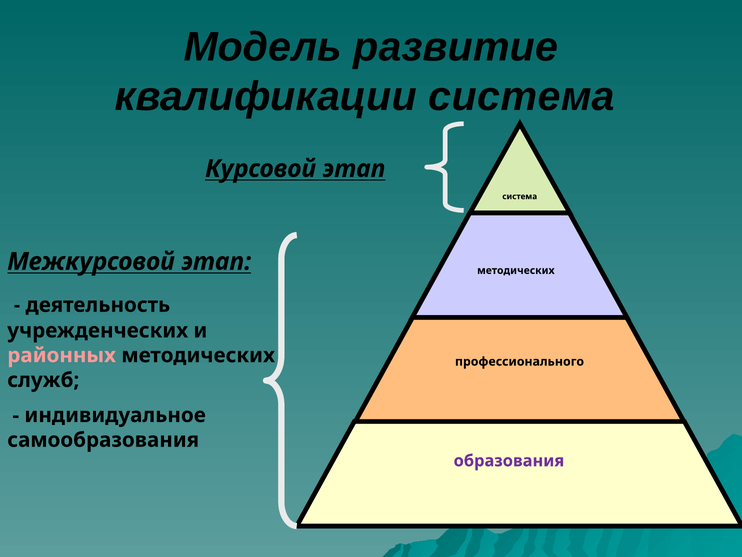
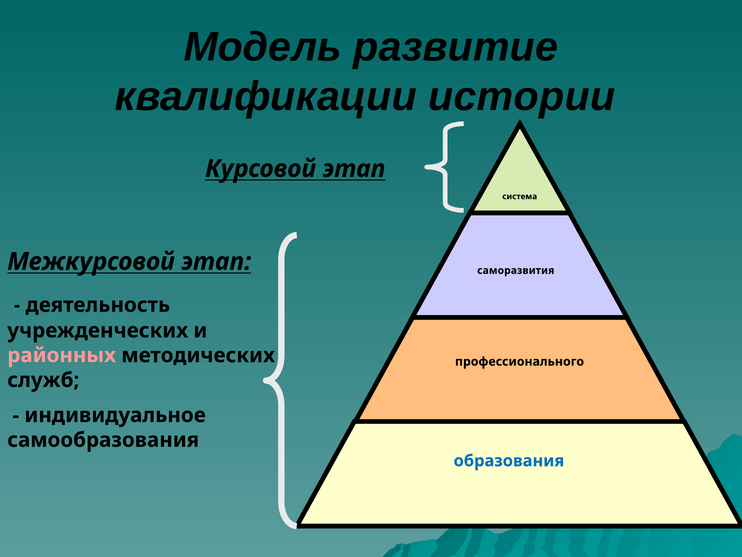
квалификации система: система -> истории
методических at (516, 270): методических -> саморазвития
образования colour: purple -> blue
